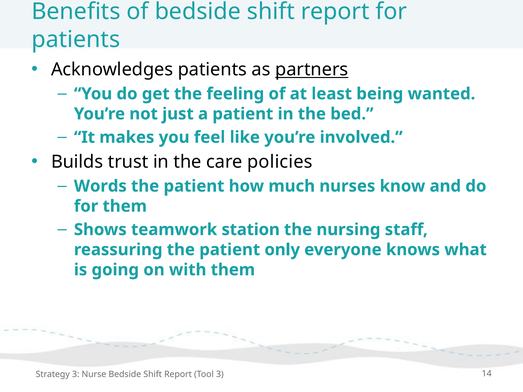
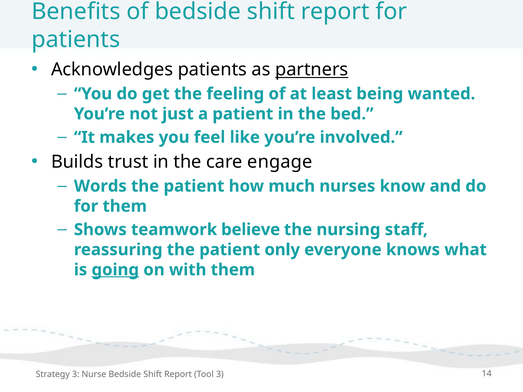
policies: policies -> engage
station: station -> believe
going underline: none -> present
